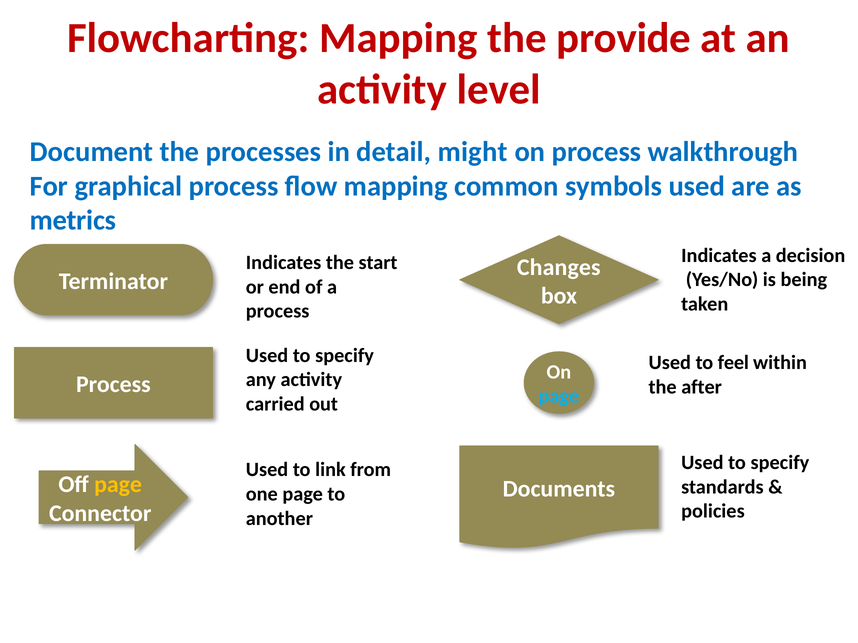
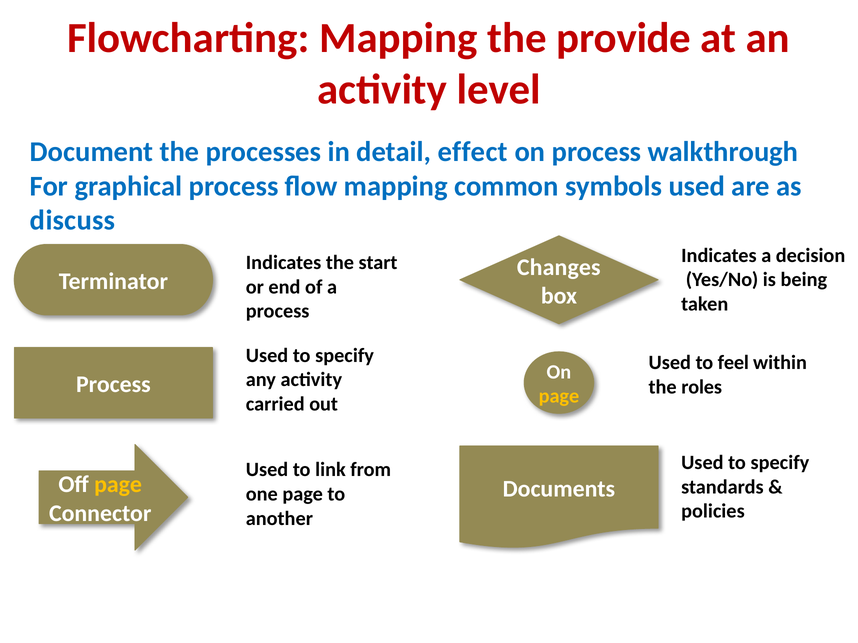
might: might -> effect
metrics: metrics -> discuss
after: after -> roles
page at (559, 396) colour: light blue -> yellow
